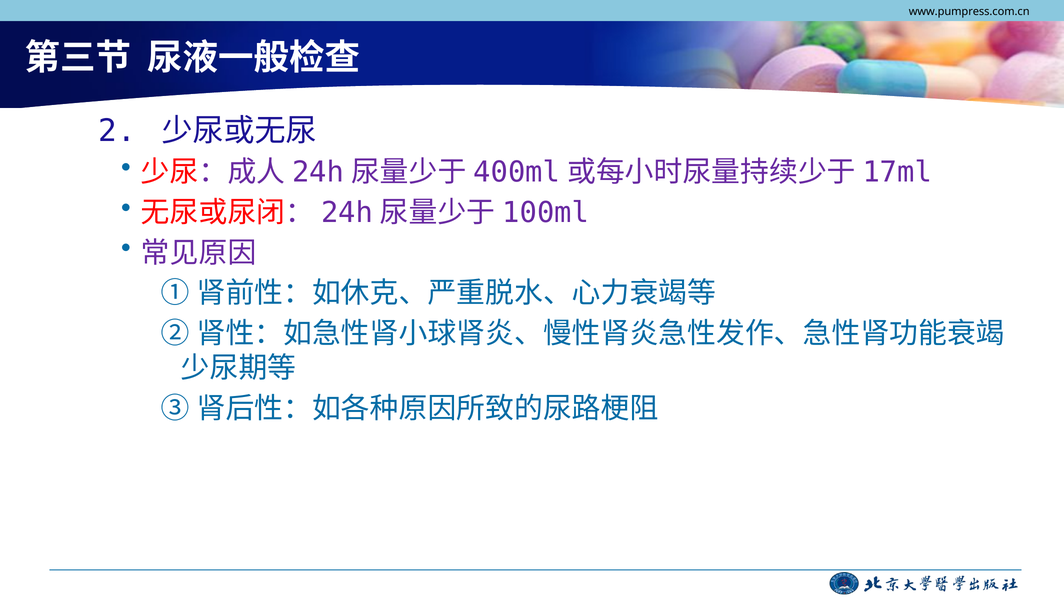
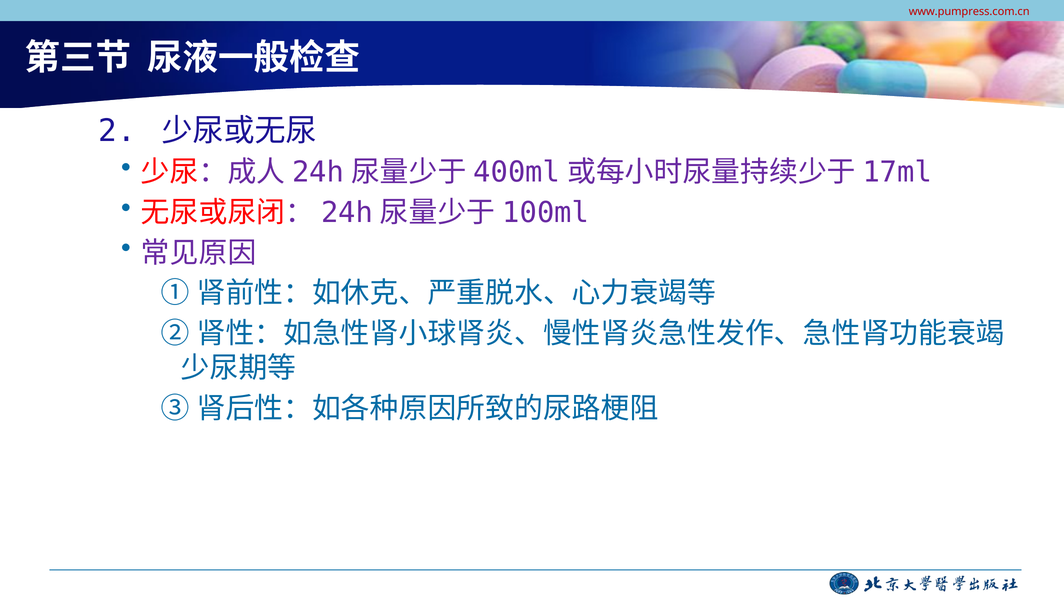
www.pumpress.com.cn colour: black -> red
